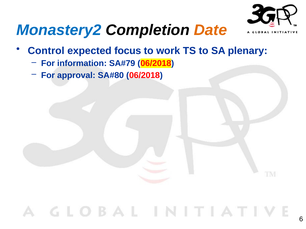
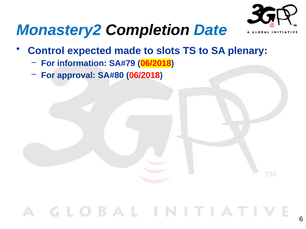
Date colour: orange -> blue
focus: focus -> made
work: work -> slots
